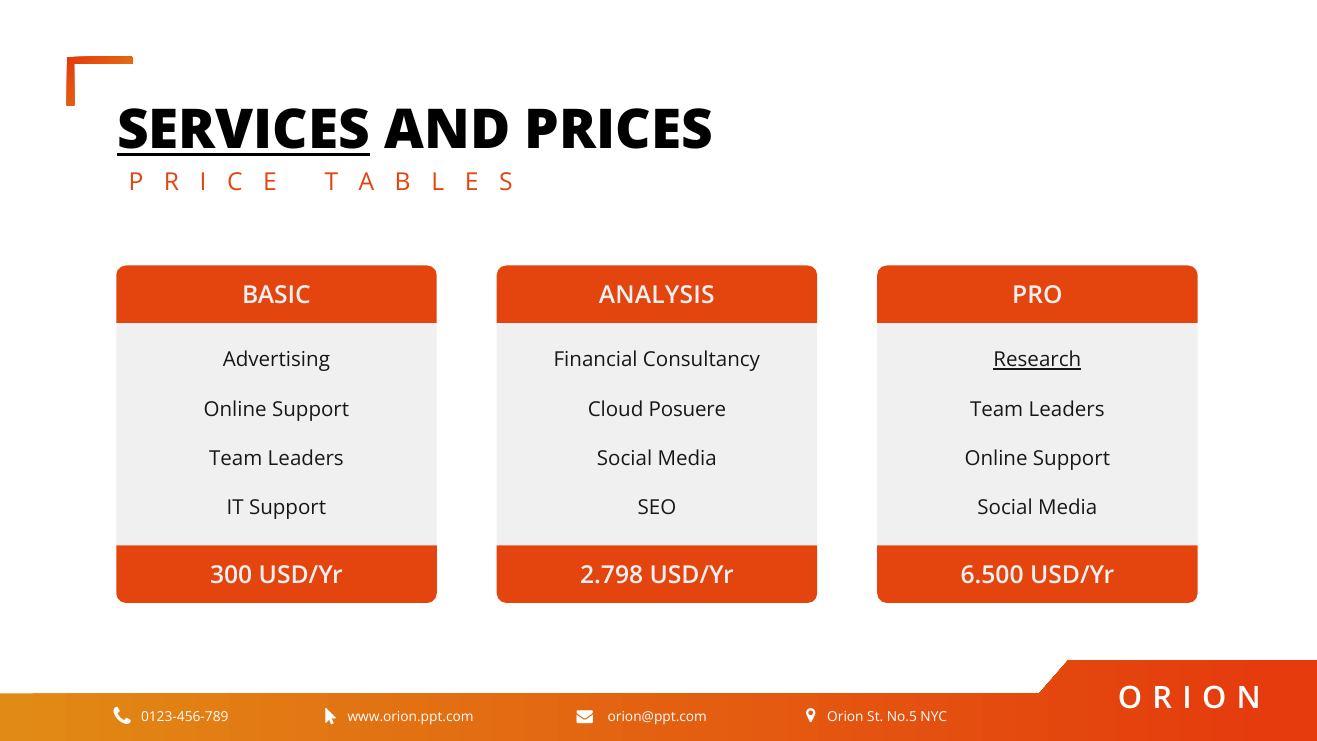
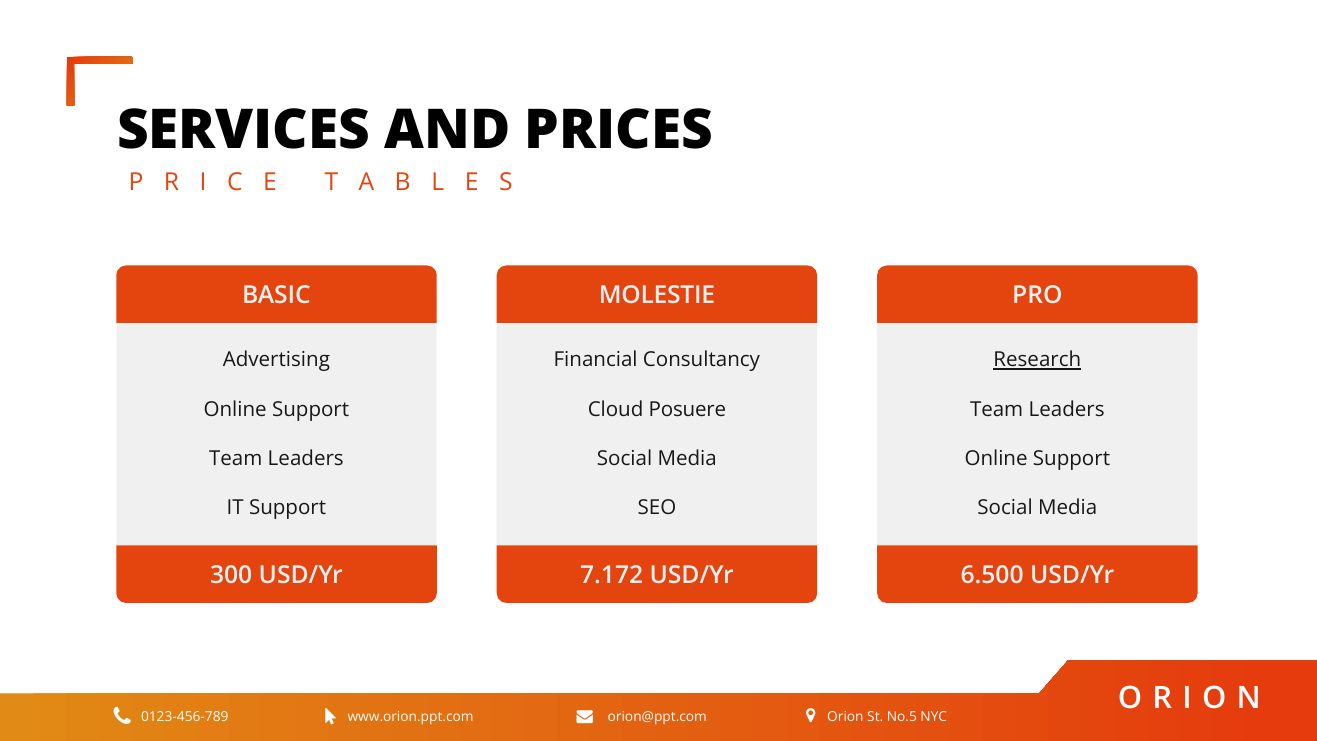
SERVICES underline: present -> none
ANALYSIS: ANALYSIS -> MOLESTIE
2.798: 2.798 -> 7.172
